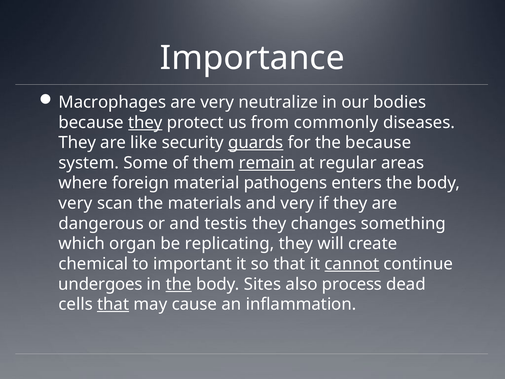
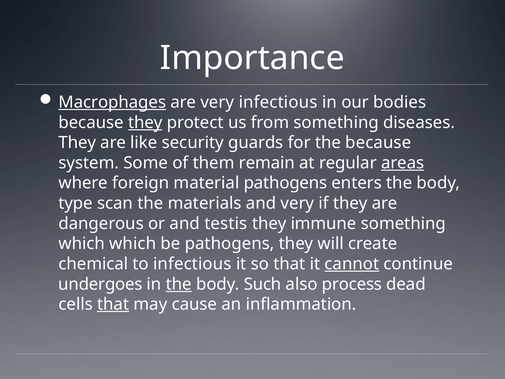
Macrophages underline: none -> present
very neutralize: neutralize -> infectious
from commonly: commonly -> something
guards underline: present -> none
remain underline: present -> none
areas underline: none -> present
very at (76, 203): very -> type
changes: changes -> immune
which organ: organ -> which
be replicating: replicating -> pathogens
to important: important -> infectious
Sites: Sites -> Such
